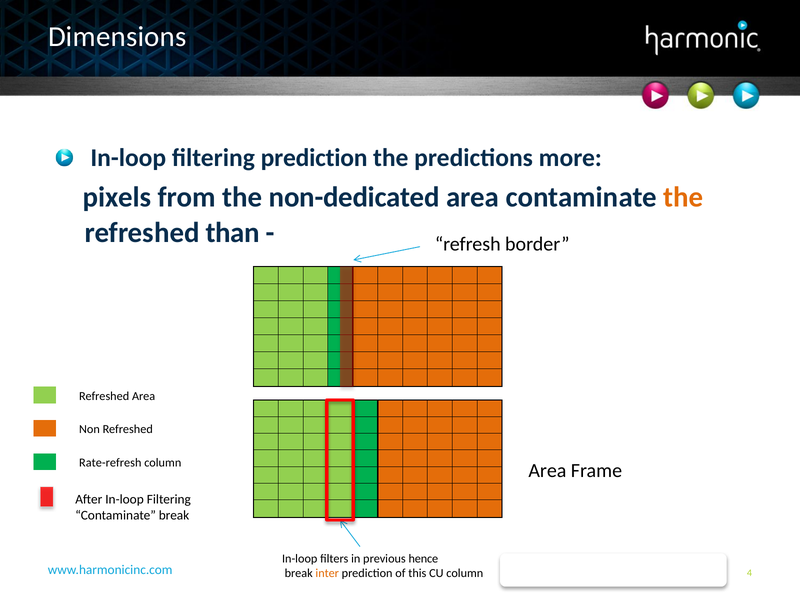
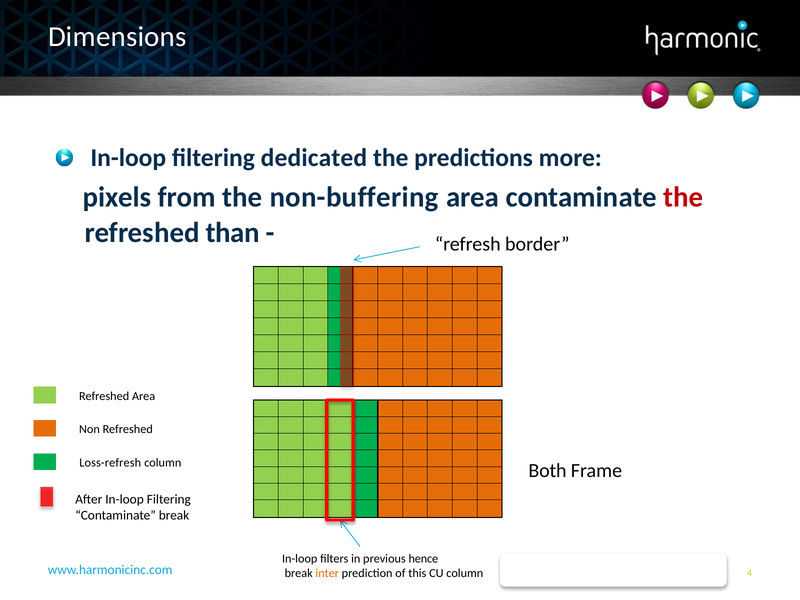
filtering prediction: prediction -> dedicated
non-dedicated: non-dedicated -> non-buffering
the at (683, 197) colour: orange -> red
Rate-refresh: Rate-refresh -> Loss-refresh
column Area: Area -> Both
